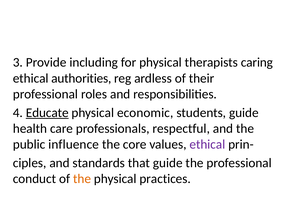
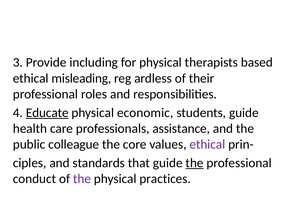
caring: caring -> based
authorities: authorities -> misleading
respectful: respectful -> assistance
influence: influence -> colleague
the at (195, 163) underline: none -> present
the at (82, 179) colour: orange -> purple
